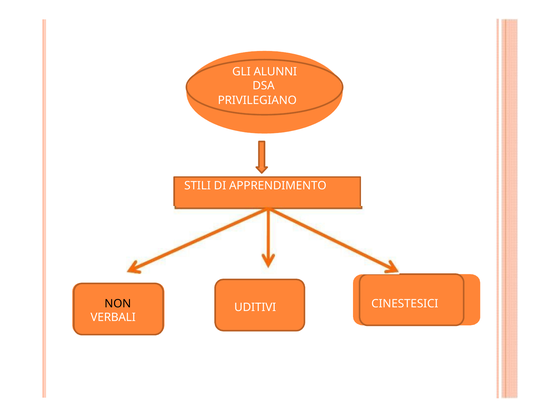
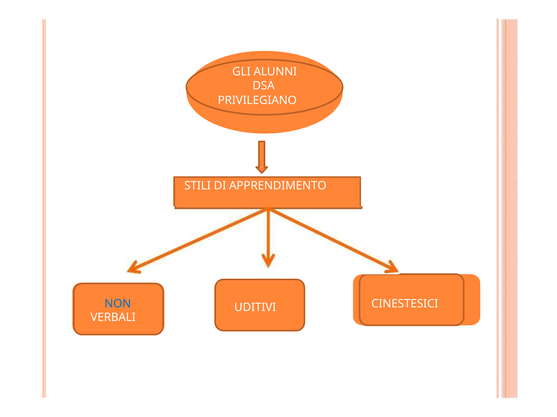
NON colour: black -> blue
